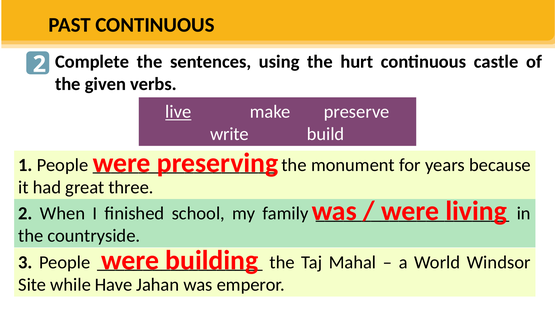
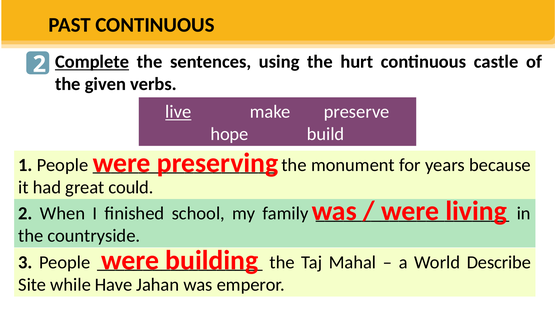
Complete underline: none -> present
write: write -> hope
three: three -> could
Windsor: Windsor -> Describe
